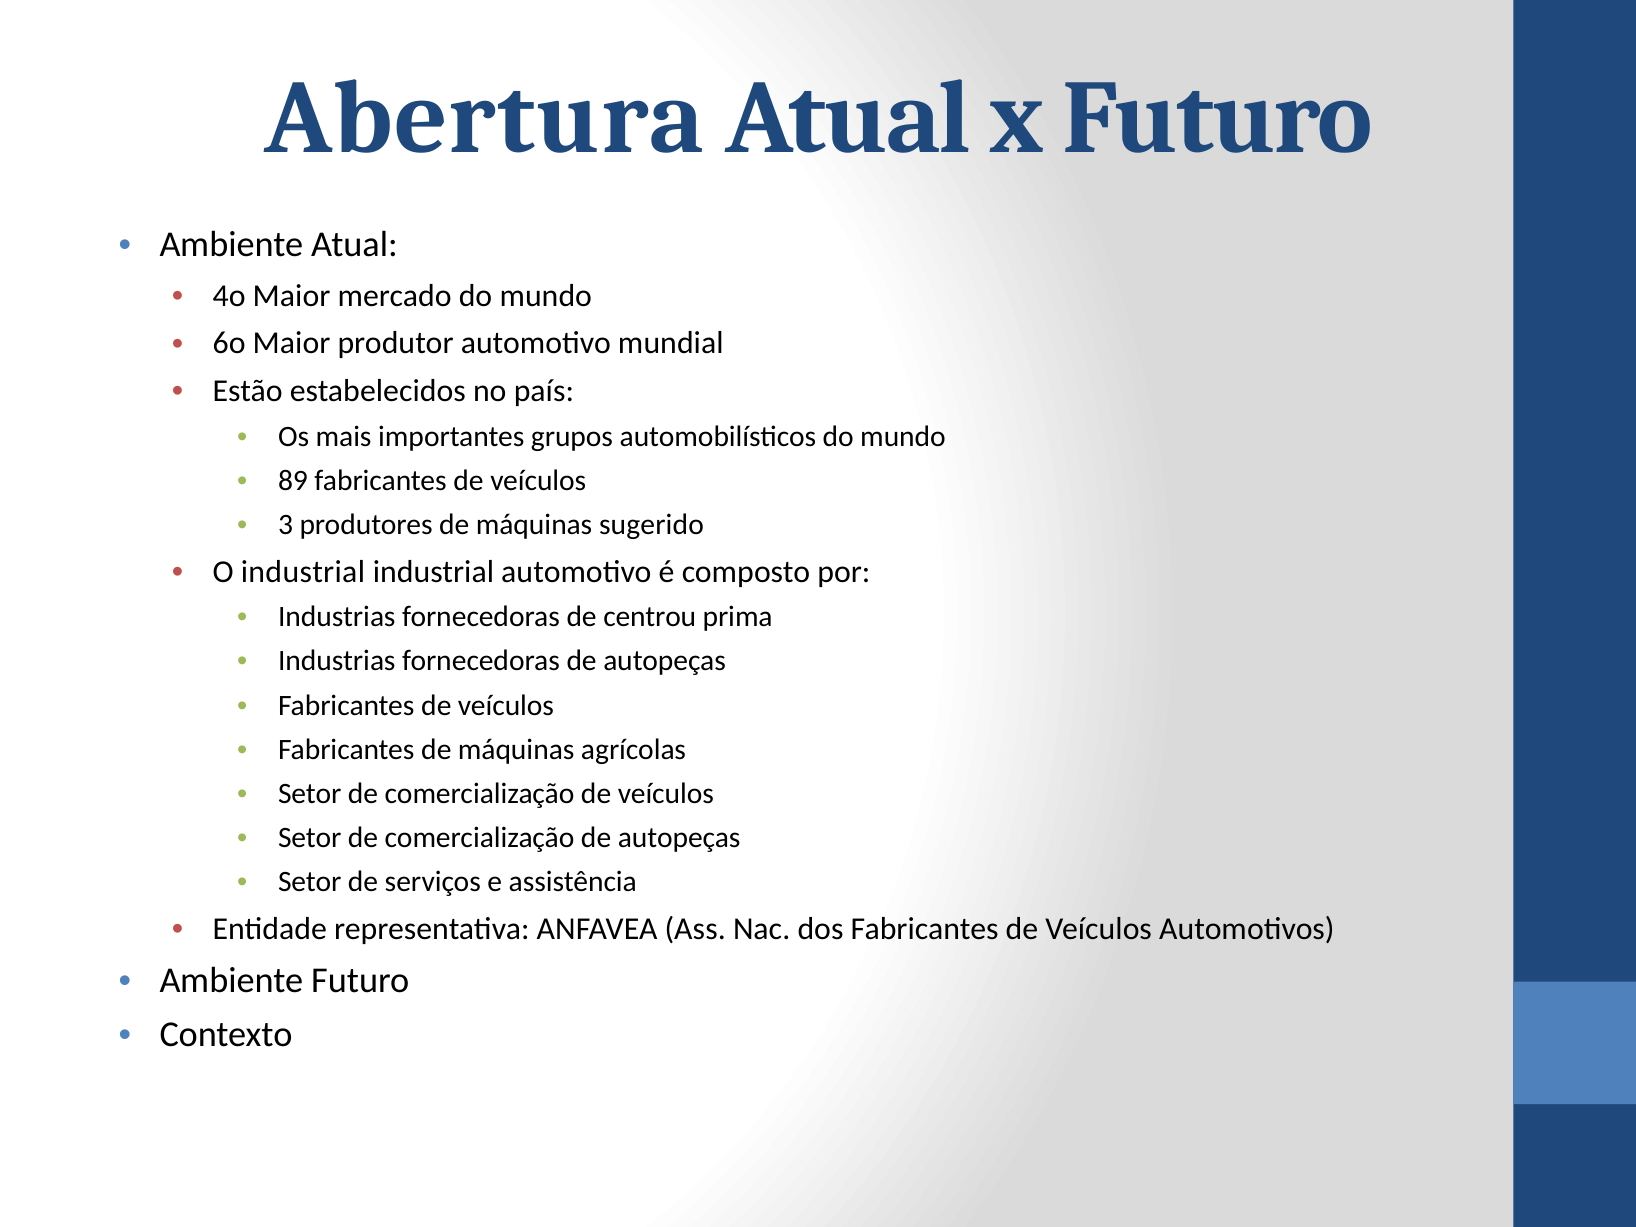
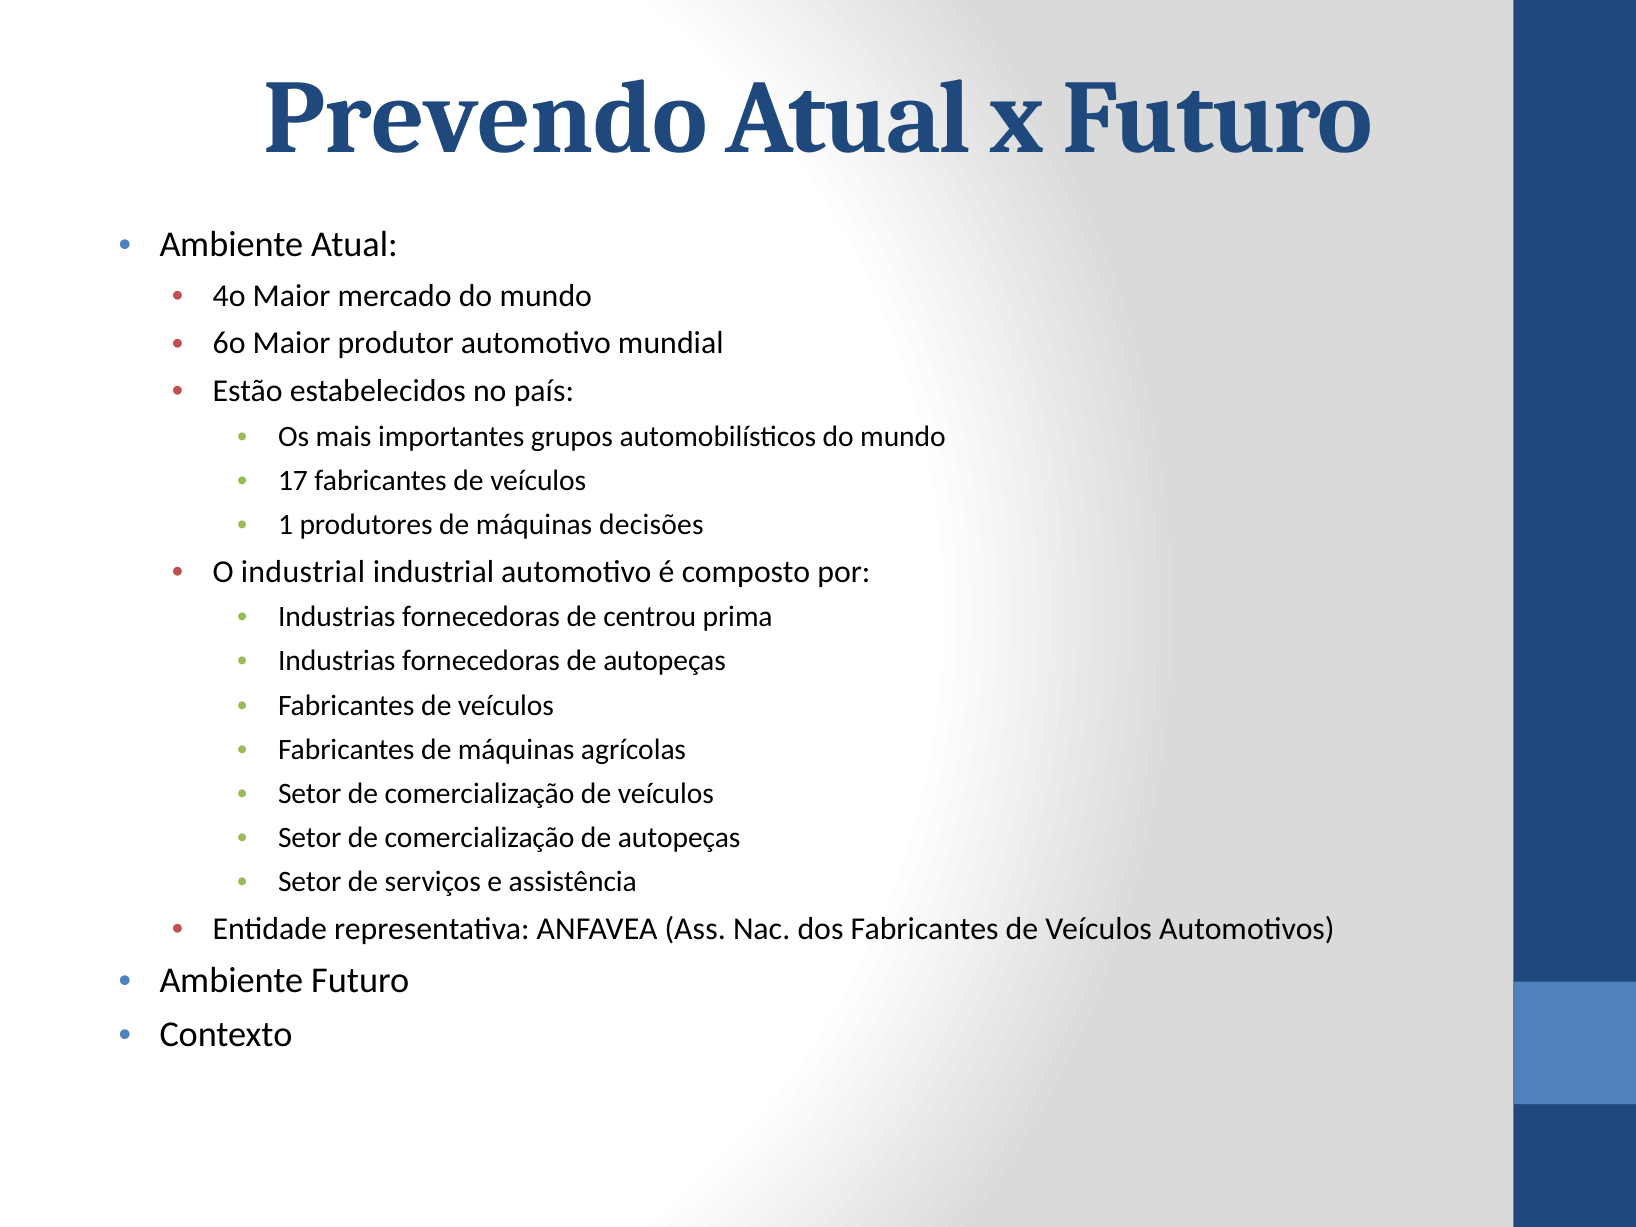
Abertura: Abertura -> Prevendo
89: 89 -> 17
3: 3 -> 1
sugerido: sugerido -> decisões
